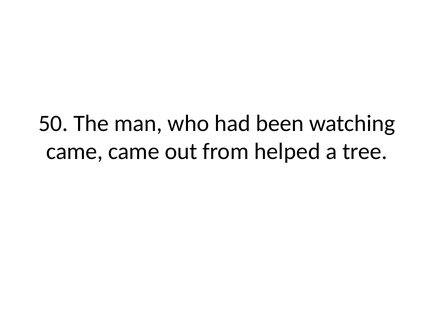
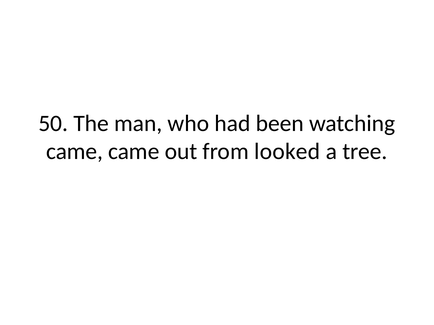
helped: helped -> looked
